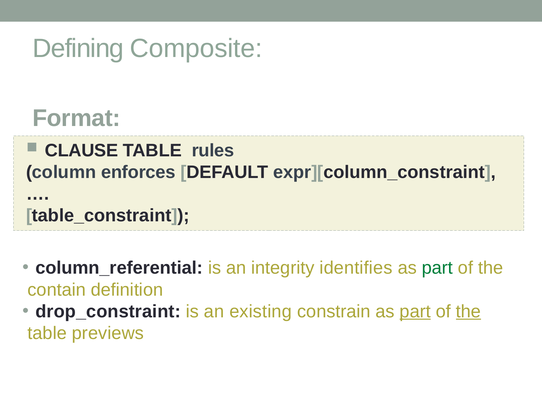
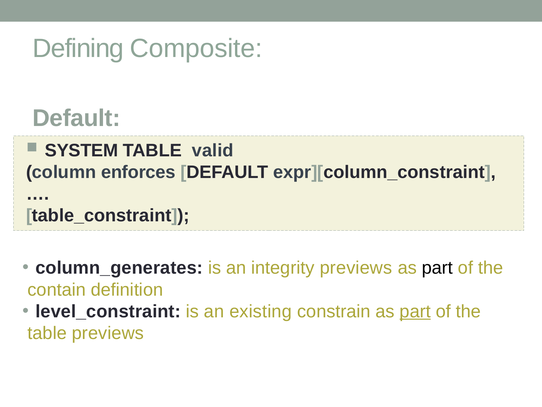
Format at (76, 118): Format -> Default
CLAUSE: CLAUSE -> SYSTEM
rules: rules -> valid
column_referential: column_referential -> column_generates
integrity identifies: identifies -> previews
part at (437, 268) colour: green -> black
drop_constraint: drop_constraint -> level_constraint
the at (468, 311) underline: present -> none
